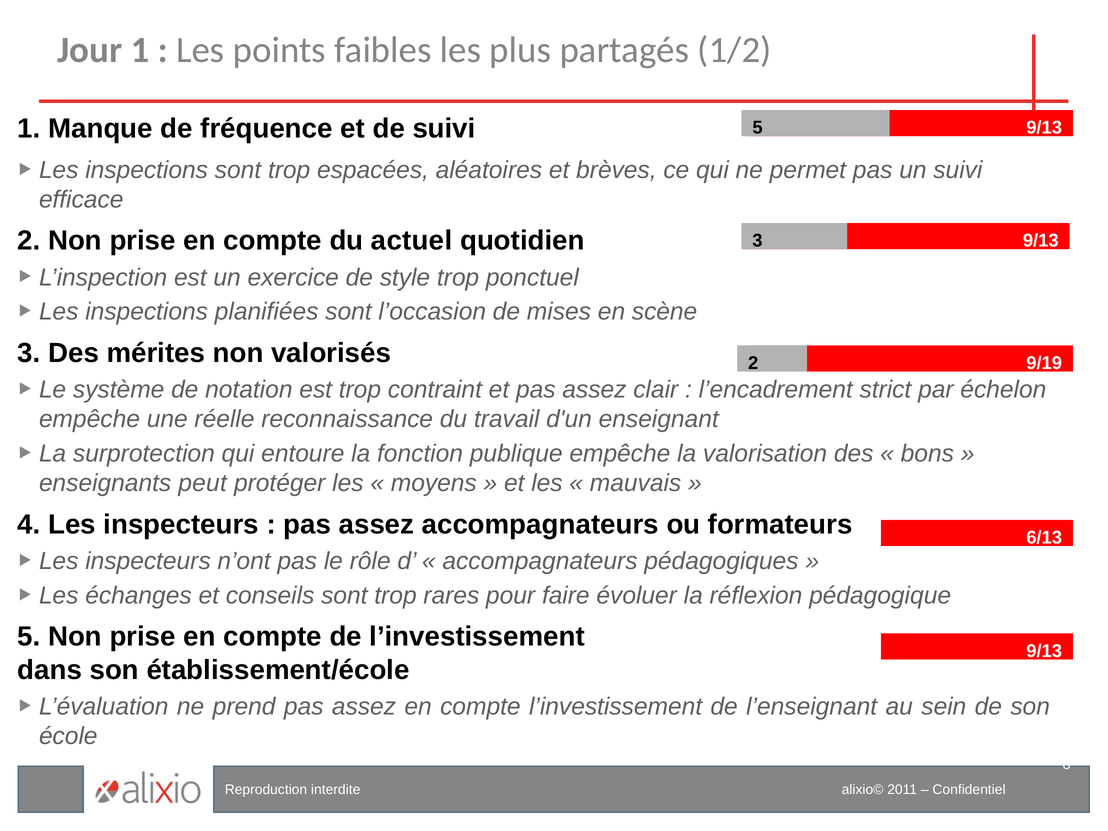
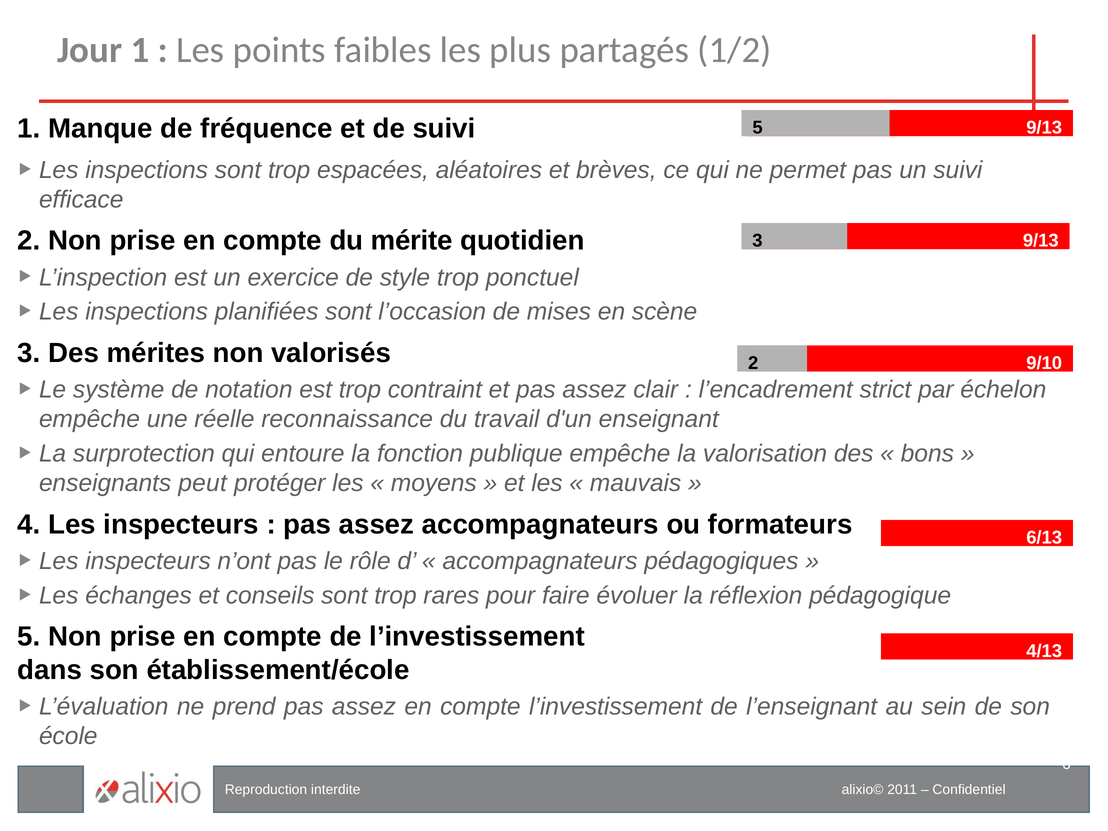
actuel: actuel -> mérite
9/19: 9/19 -> 9/10
9/13 at (1044, 651): 9/13 -> 4/13
